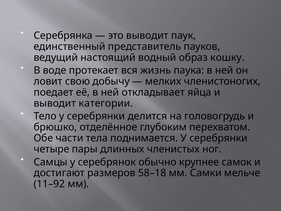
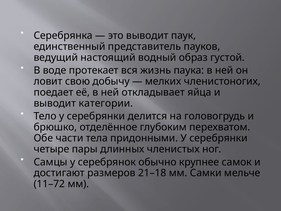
кошку: кошку -> густой
поднимается: поднимается -> придонными
58–18: 58–18 -> 21–18
11–92: 11–92 -> 11–72
